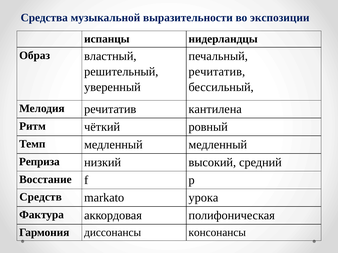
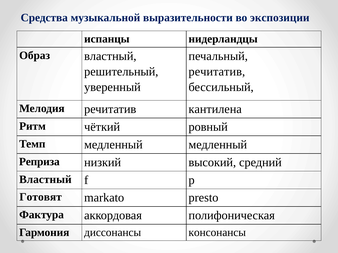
Восстание at (45, 180): Восстание -> Властный
Средств: Средств -> Готовят
урока: урока -> presto
